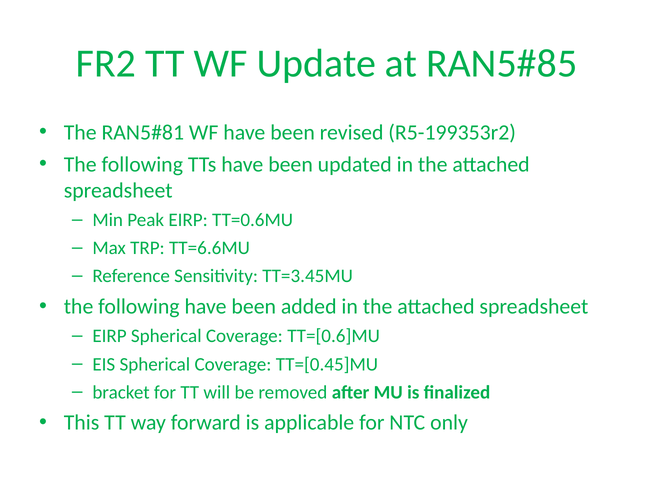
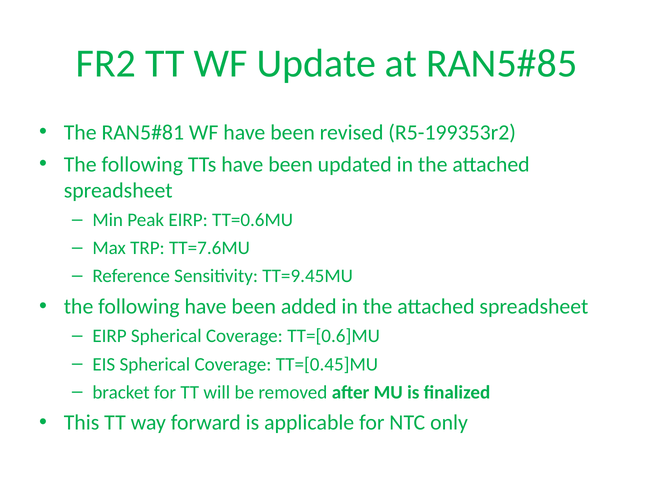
TT=6.6MU: TT=6.6MU -> TT=7.6MU
TT=3.45MU: TT=3.45MU -> TT=9.45MU
